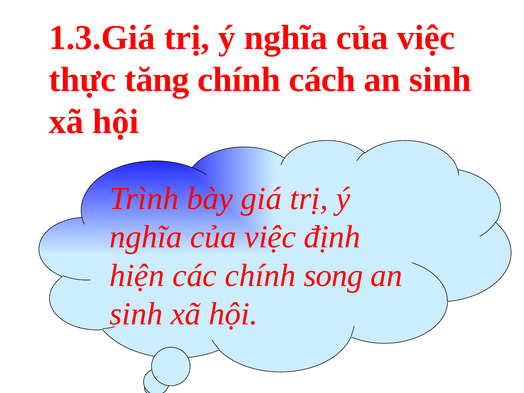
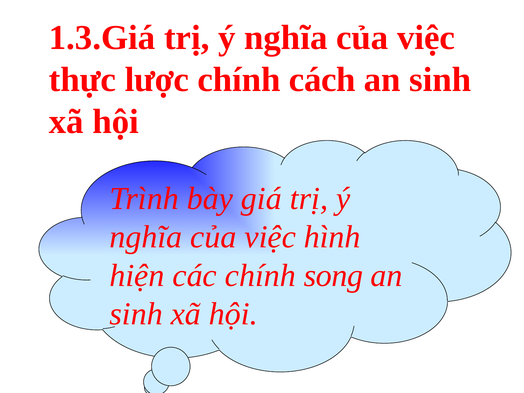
tăng: tăng -> lược
định: định -> hình
